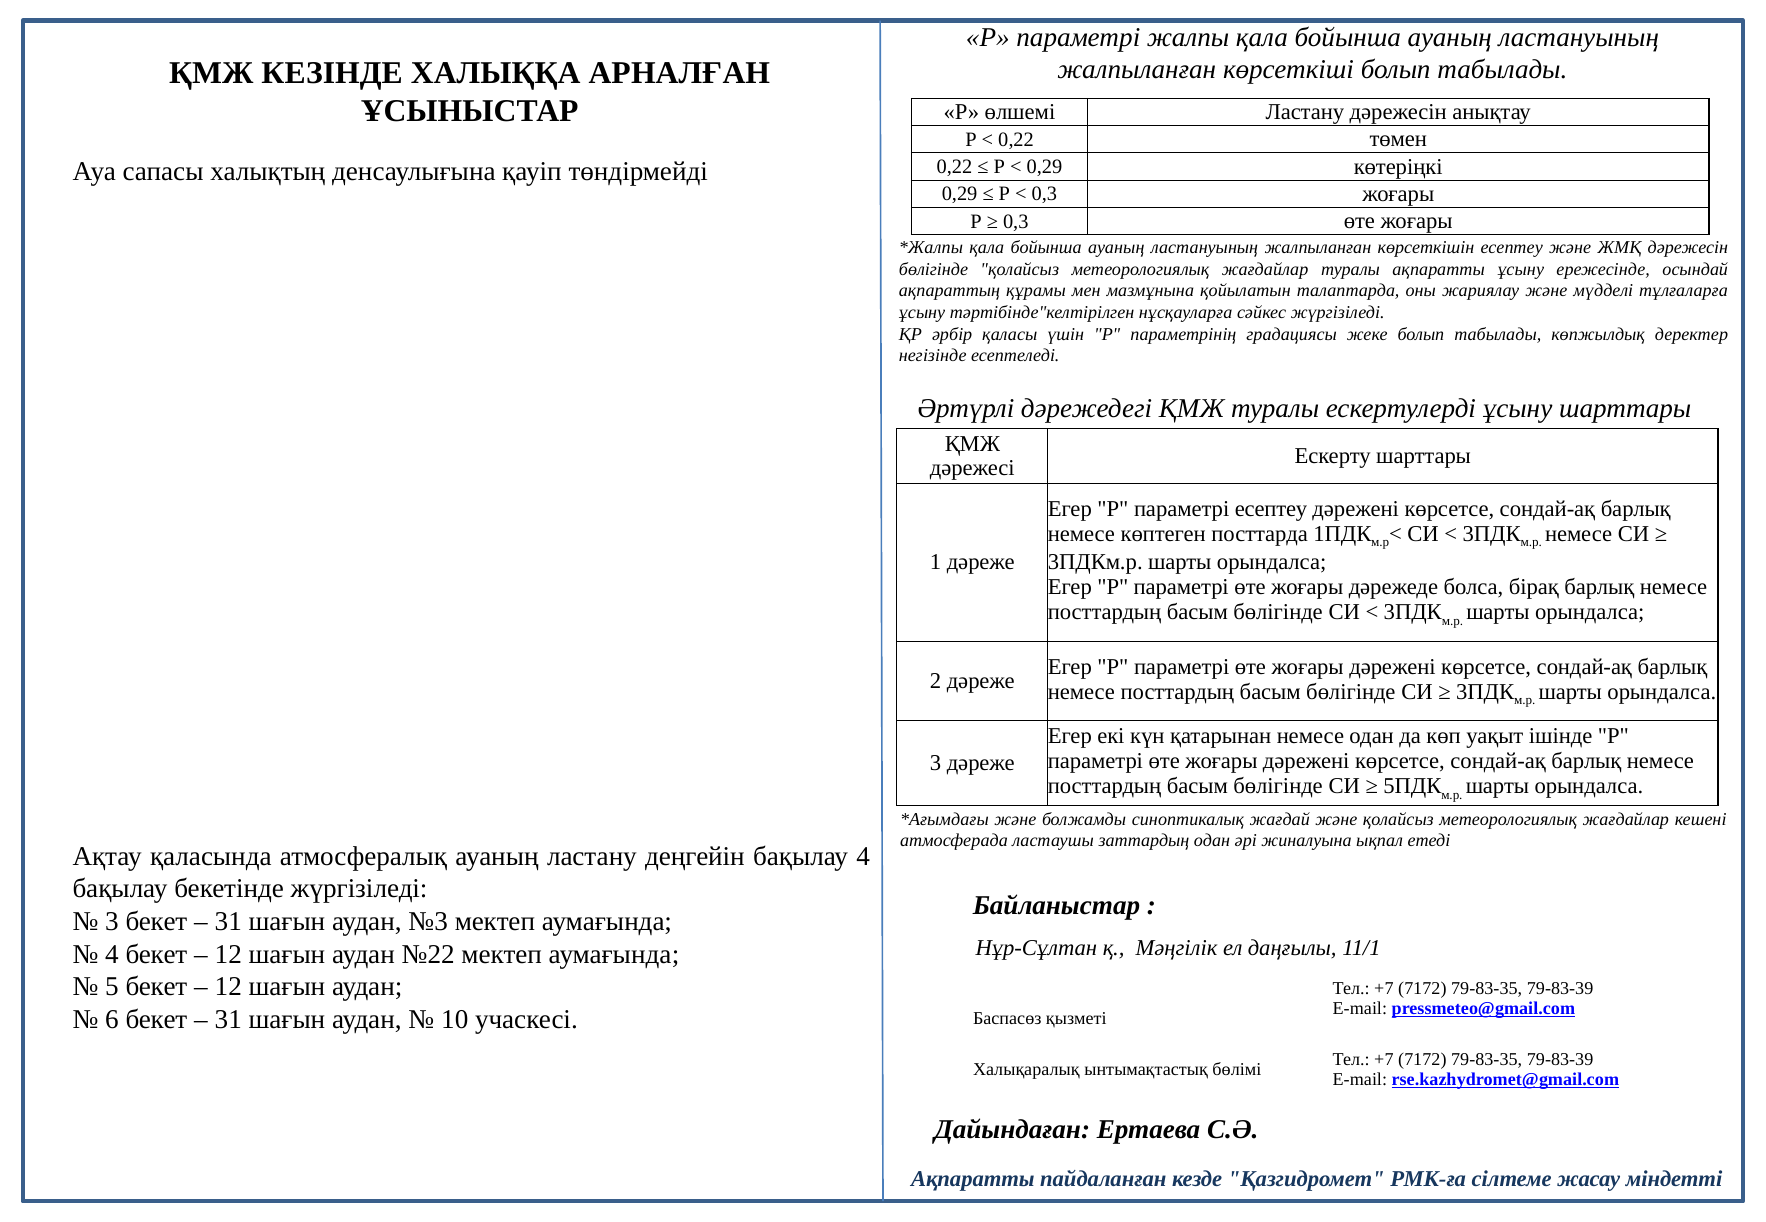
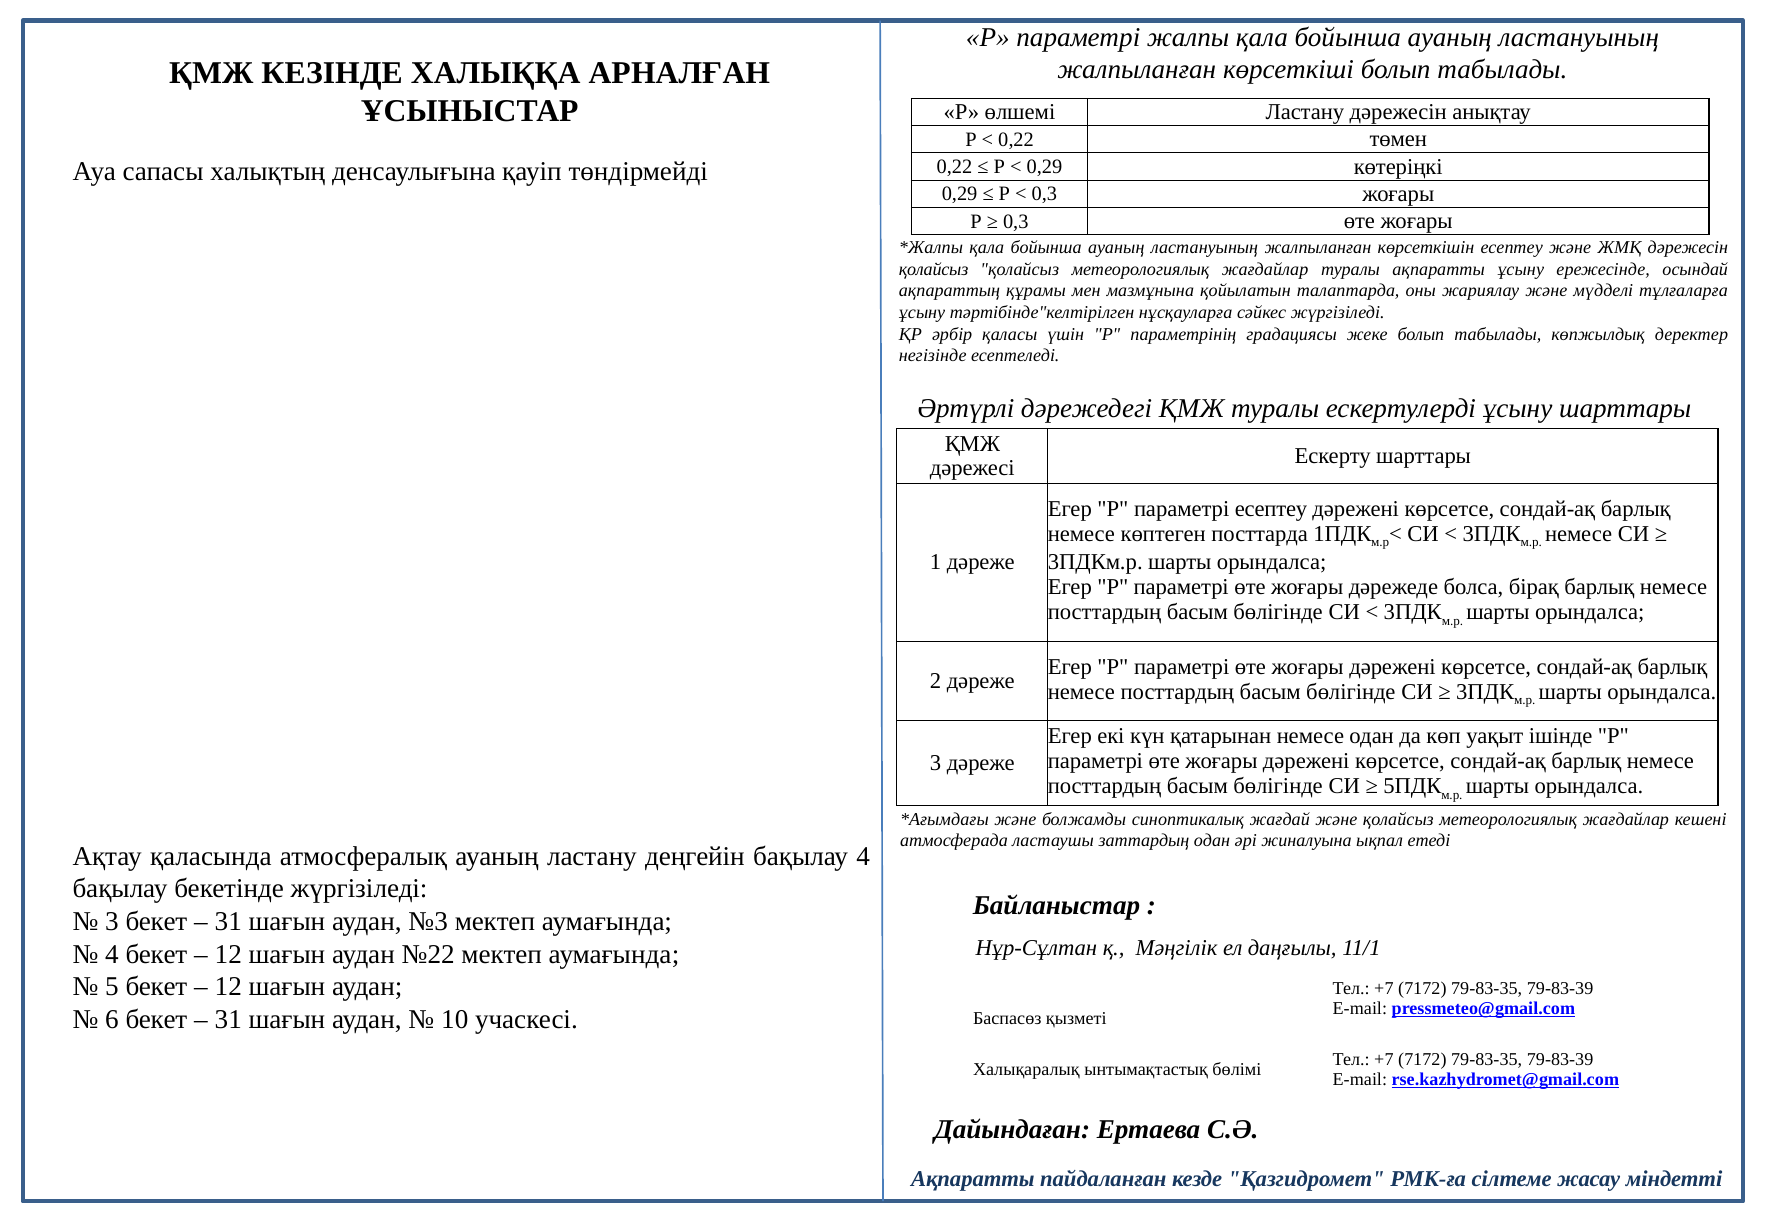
бөлігінде at (934, 269): бөлігінде -> қолайсыз
